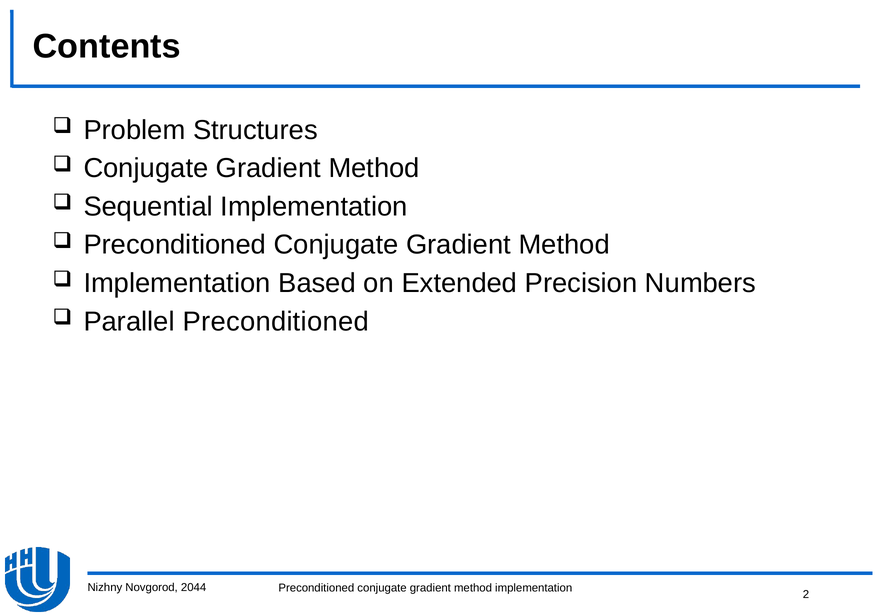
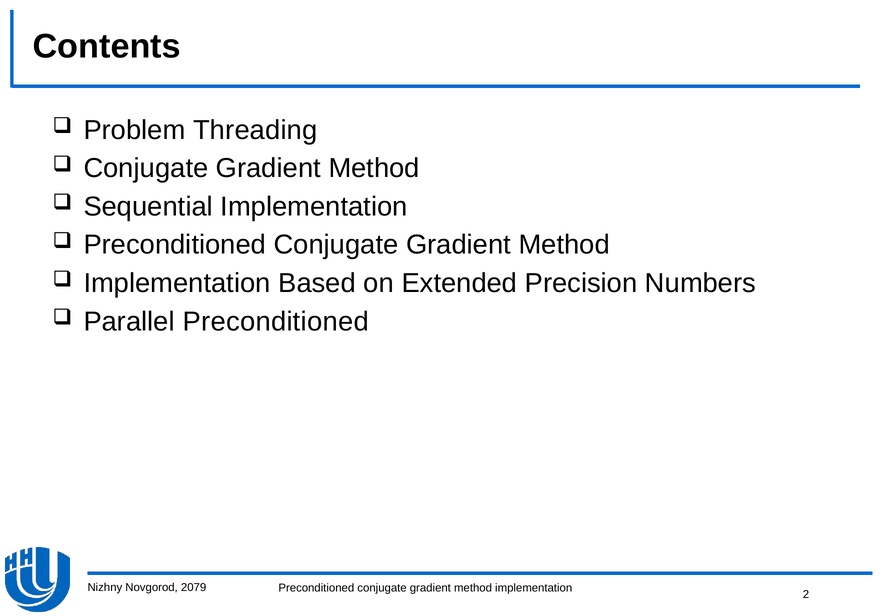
Structures: Structures -> Threading
2044: 2044 -> 2079
